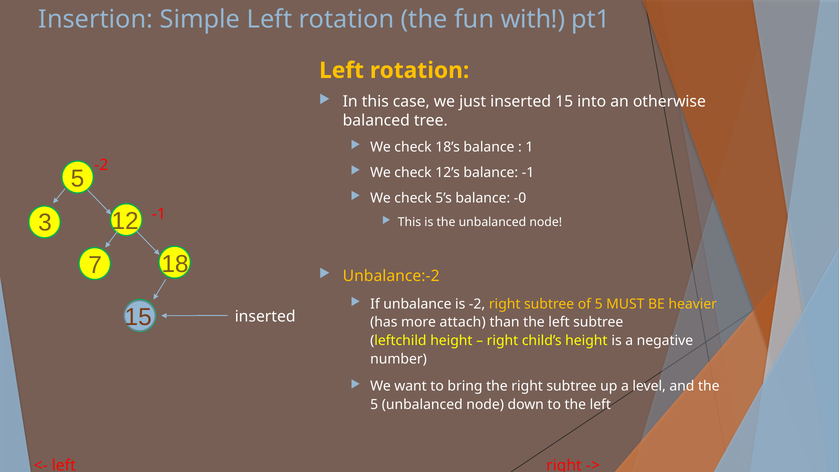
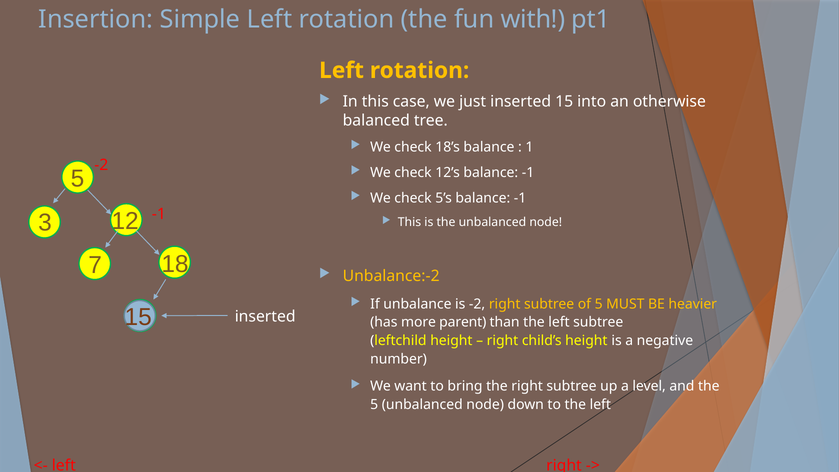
5’s balance -0: -0 -> -1
attach: attach -> parent
